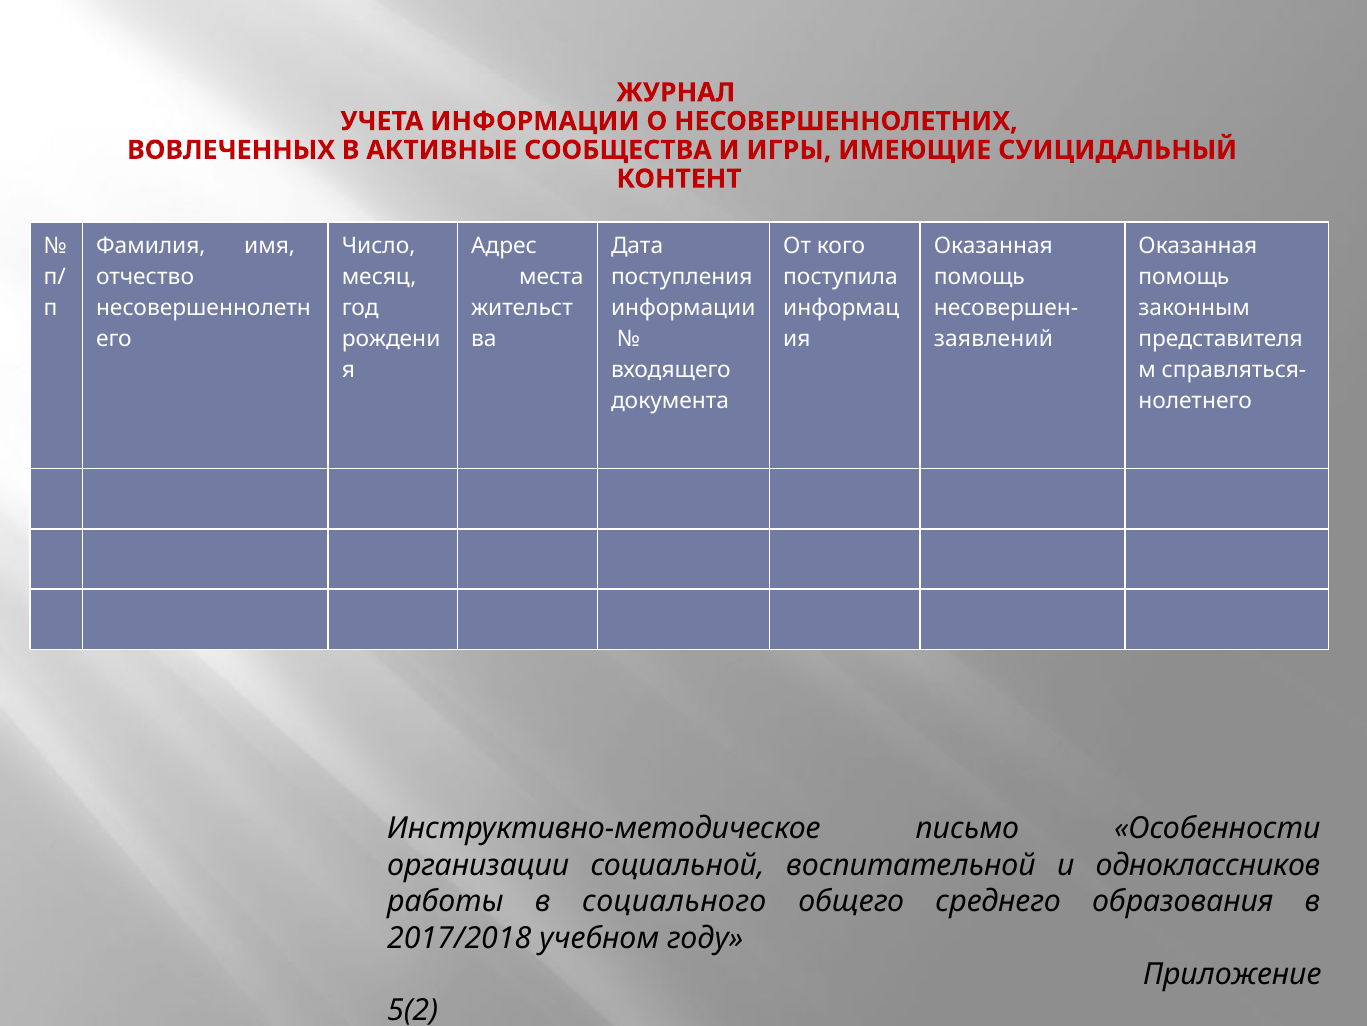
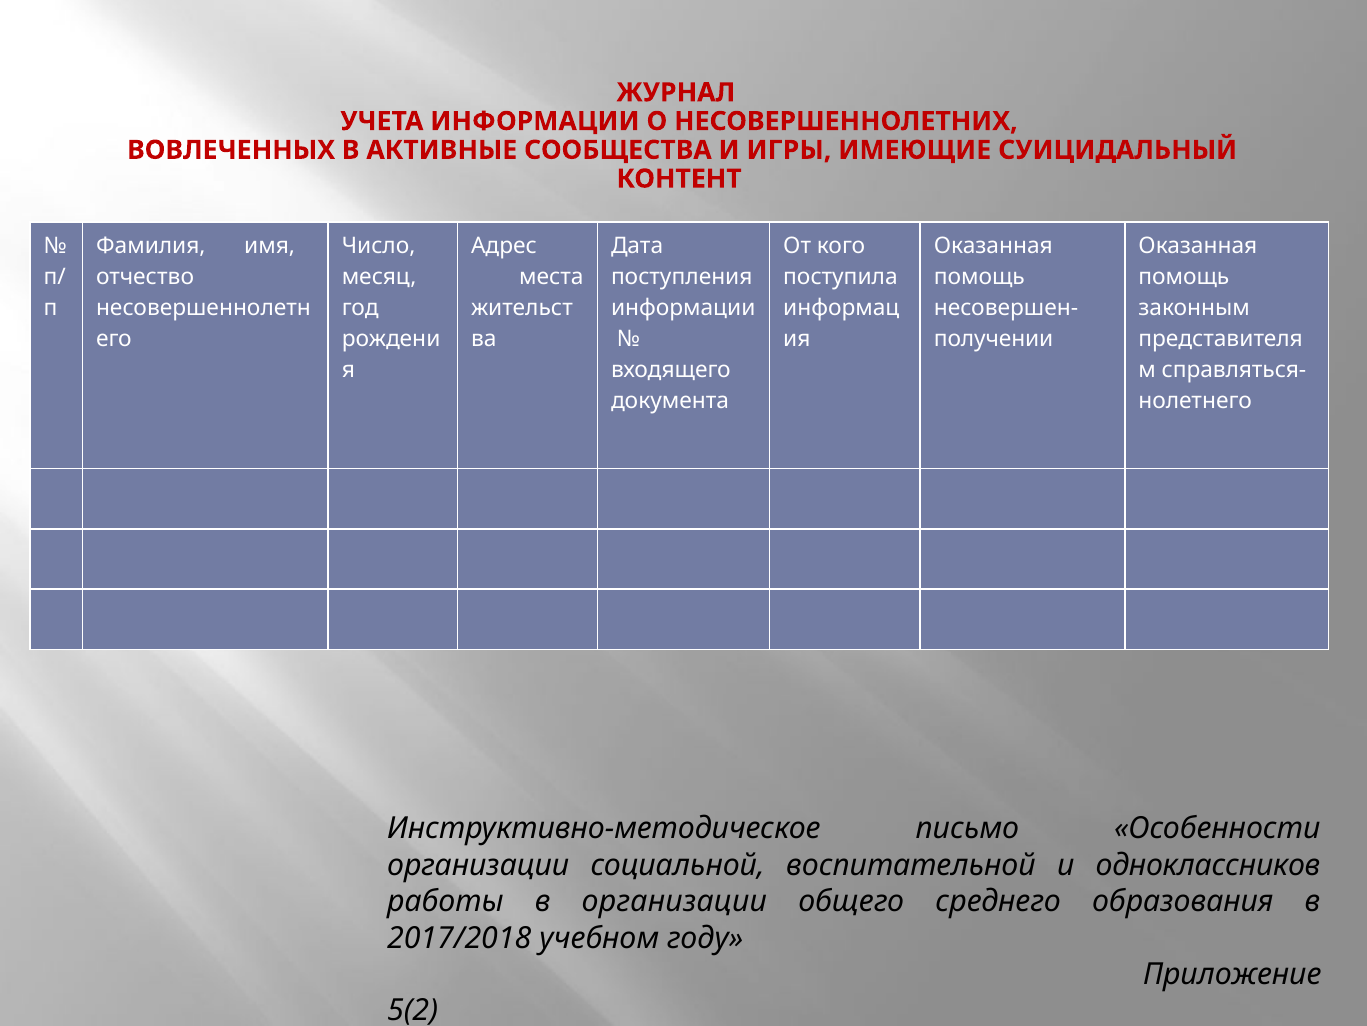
заявлений: заявлений -> получении
в социального: социального -> организации
